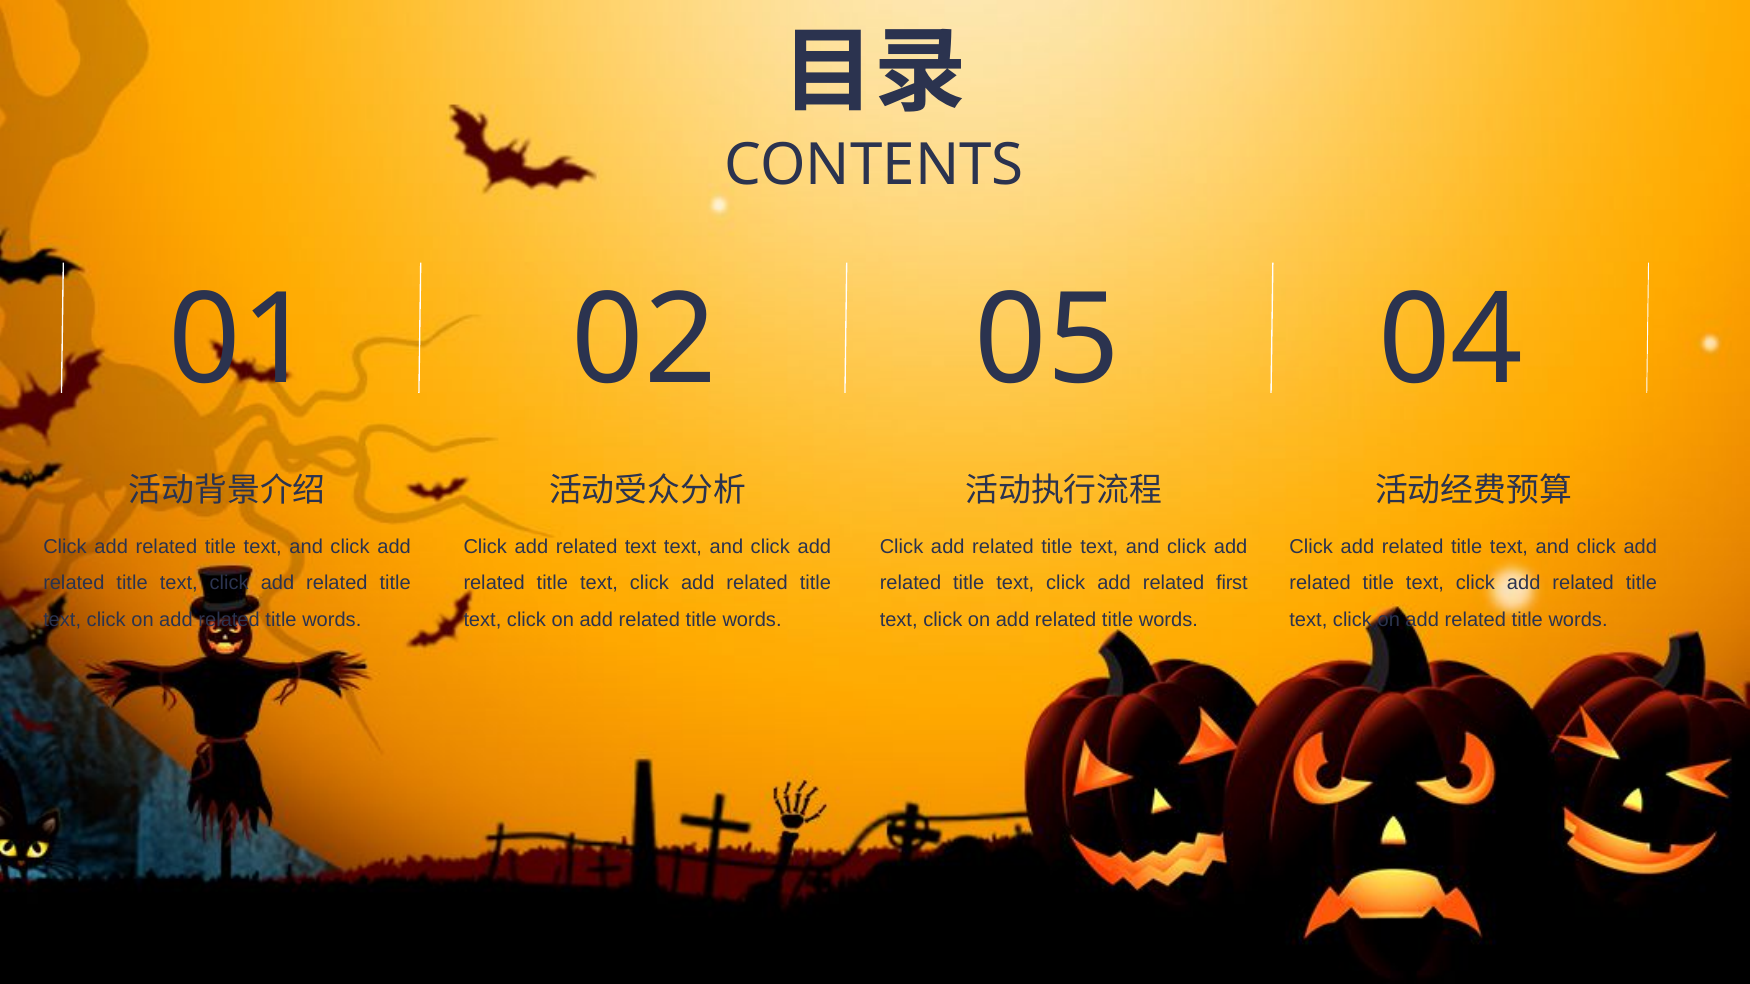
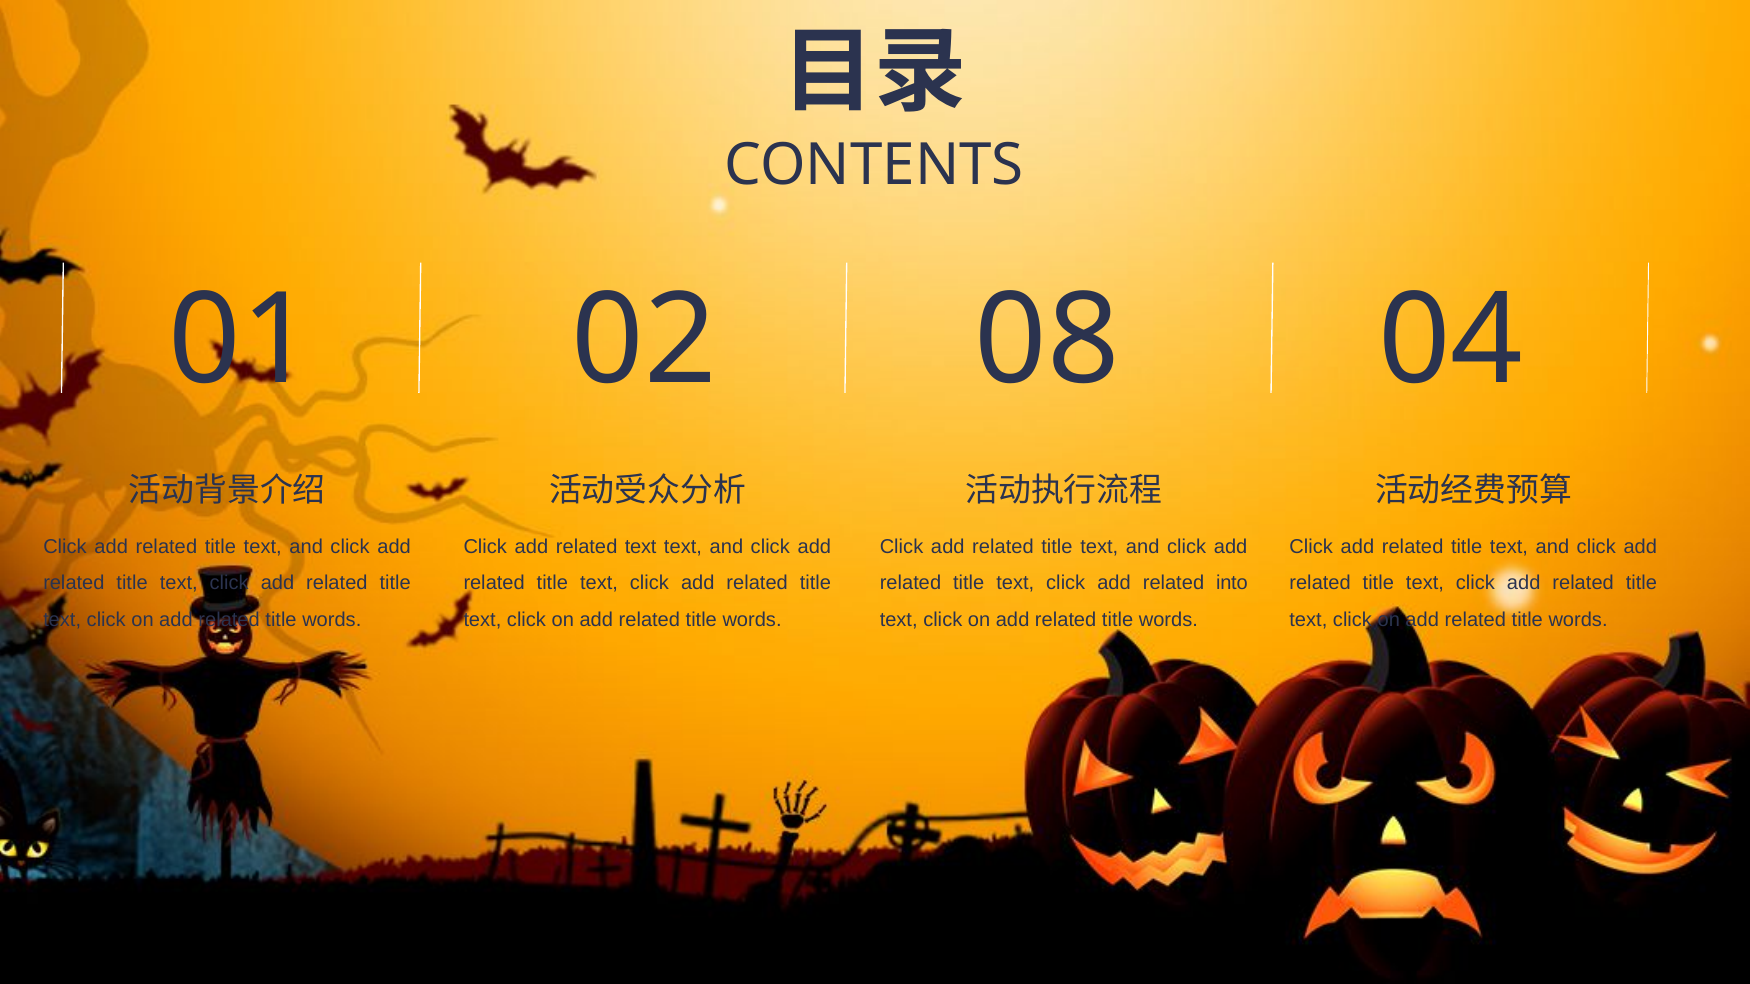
05: 05 -> 08
first: first -> into
